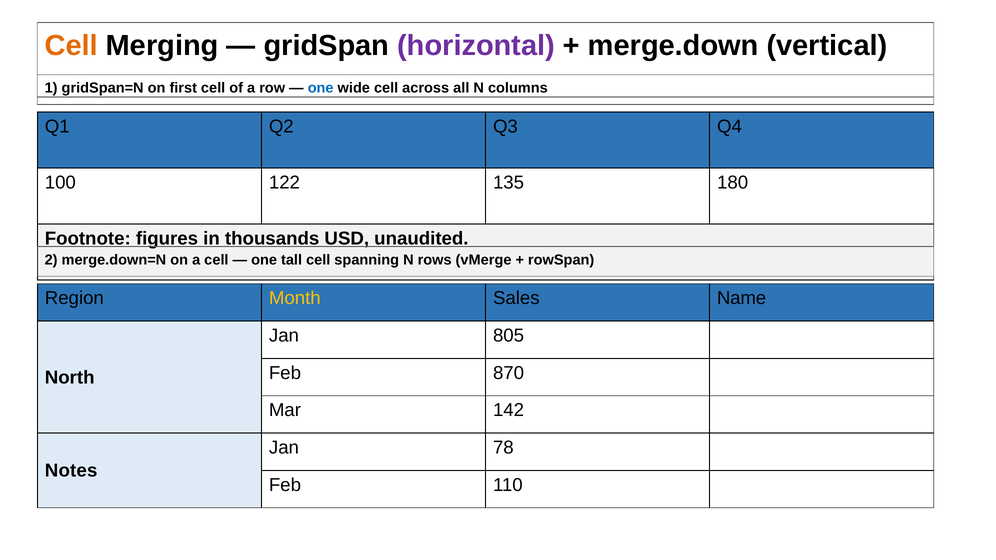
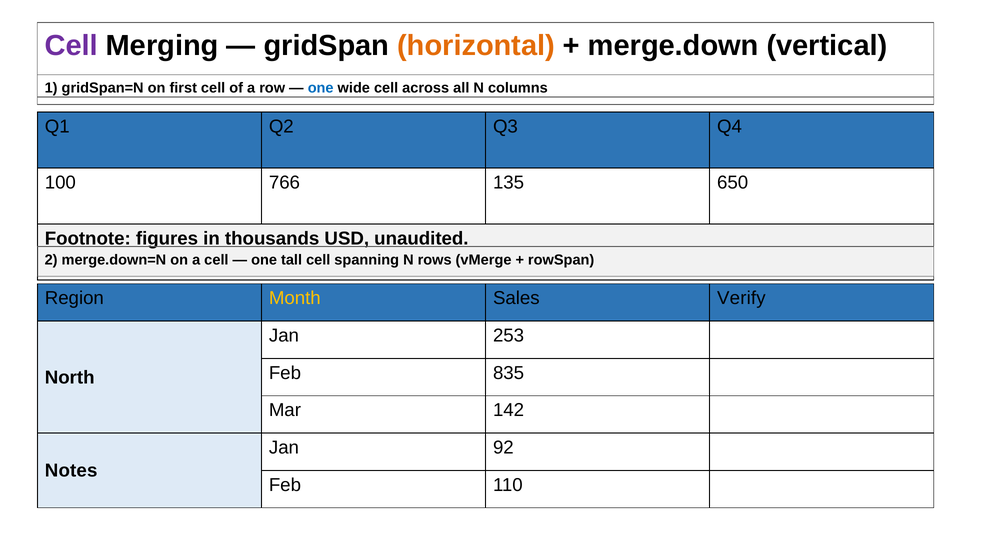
Cell at (71, 46) colour: orange -> purple
horizontal colour: purple -> orange
122: 122 -> 766
180: 180 -> 650
Name: Name -> Verify
805: 805 -> 253
870: 870 -> 835
78: 78 -> 92
